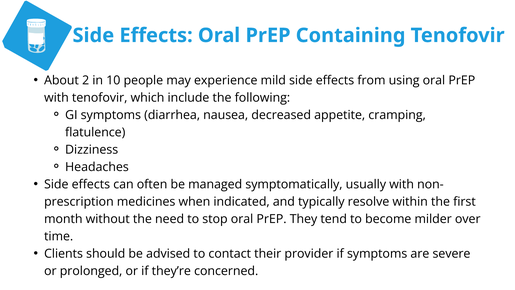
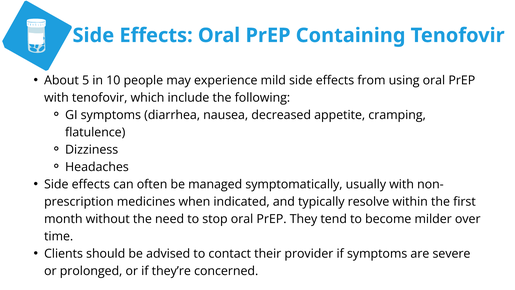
2: 2 -> 5
